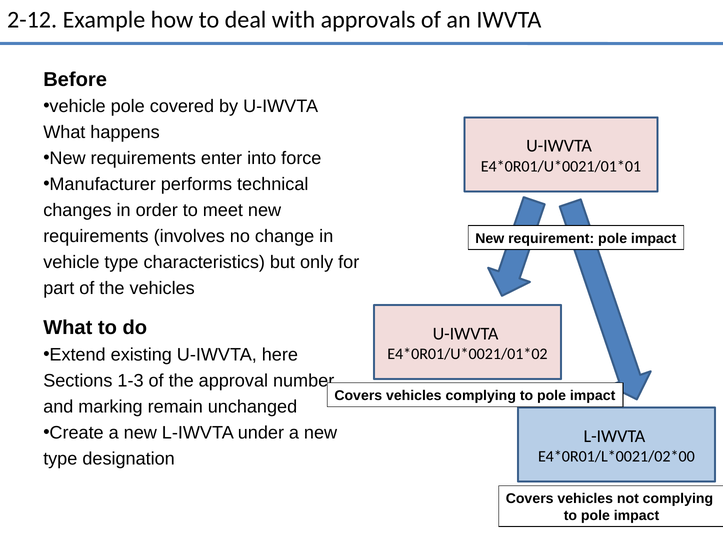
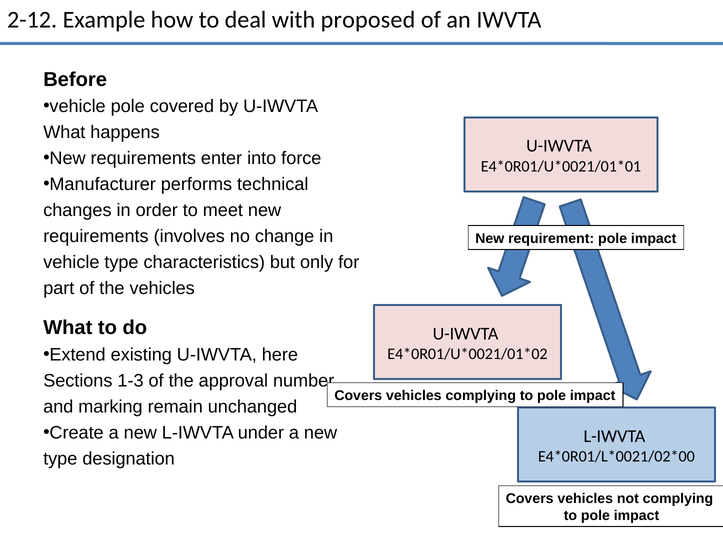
approvals: approvals -> proposed
